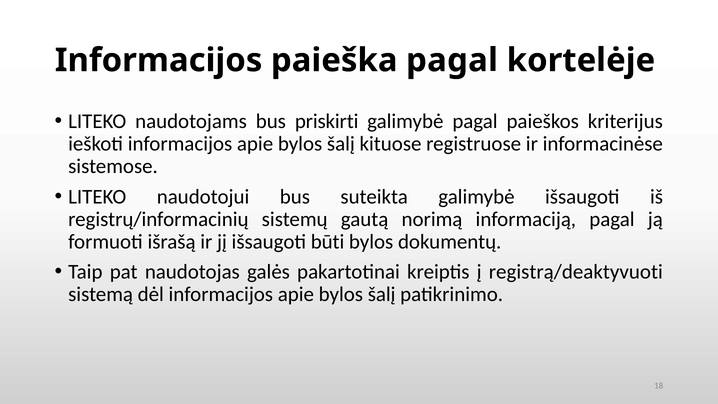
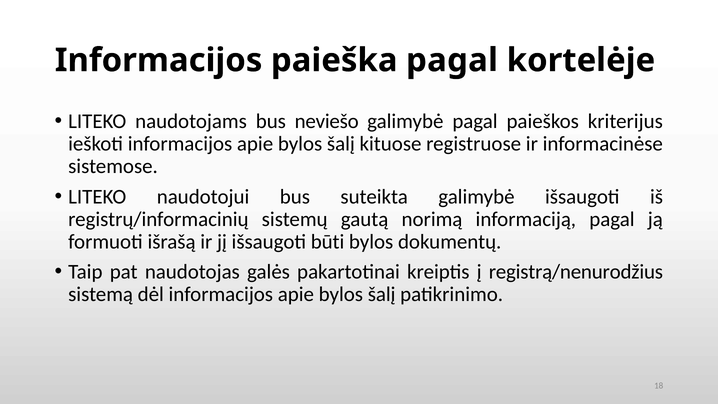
priskirti: priskirti -> neviešo
registrą/deaktyvuoti: registrą/deaktyvuoti -> registrą/nenurodžius
